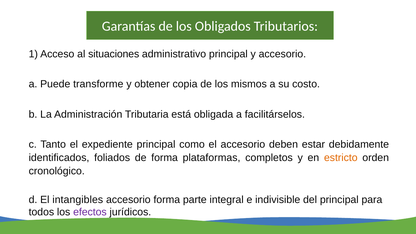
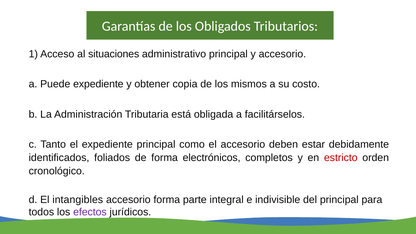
Puede transforme: transforme -> expediente
plataformas: plataformas -> electrónicos
estricto colour: orange -> red
